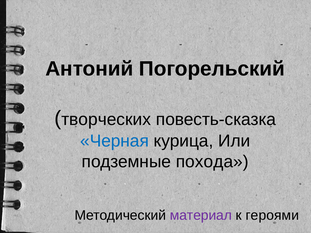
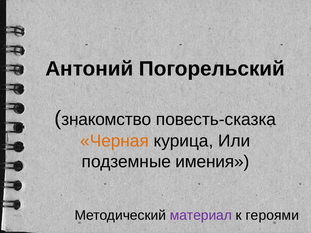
творческих: творческих -> знакомство
Черная colour: blue -> orange
похода: похода -> имения
